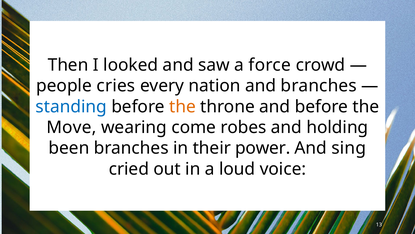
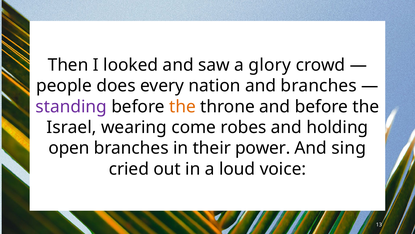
force: force -> glory
cries: cries -> does
standing colour: blue -> purple
Move: Move -> Israel
been: been -> open
